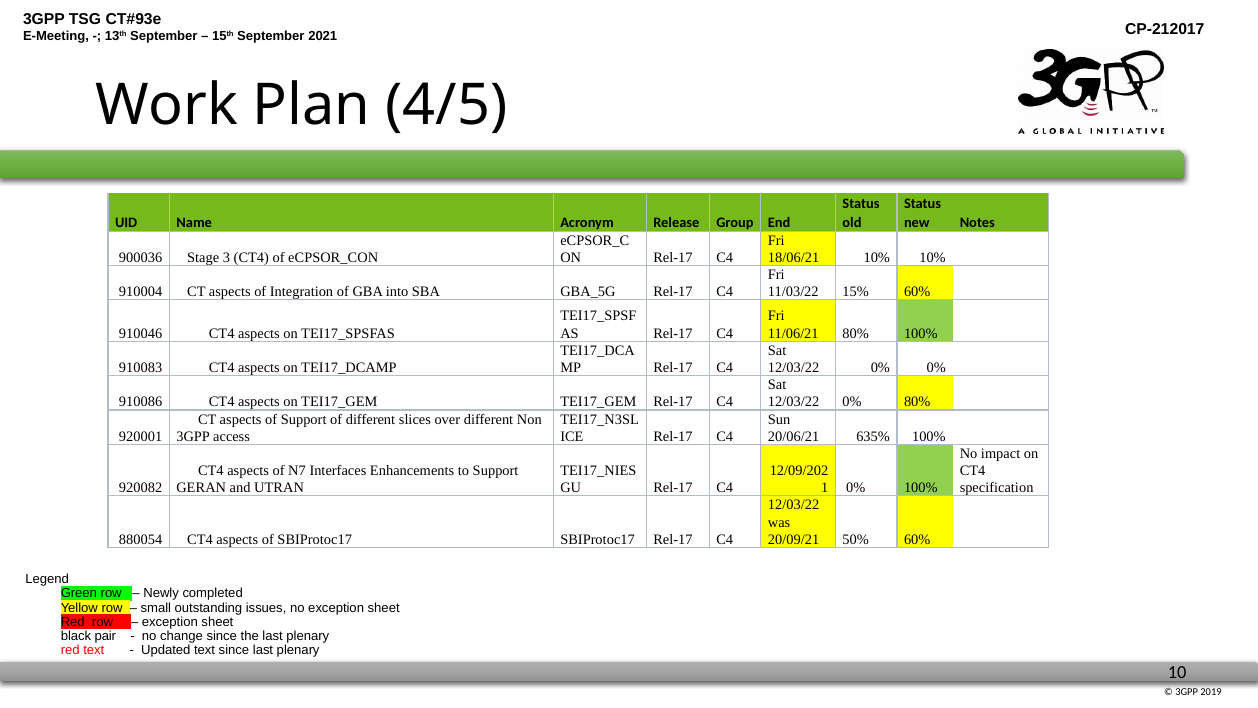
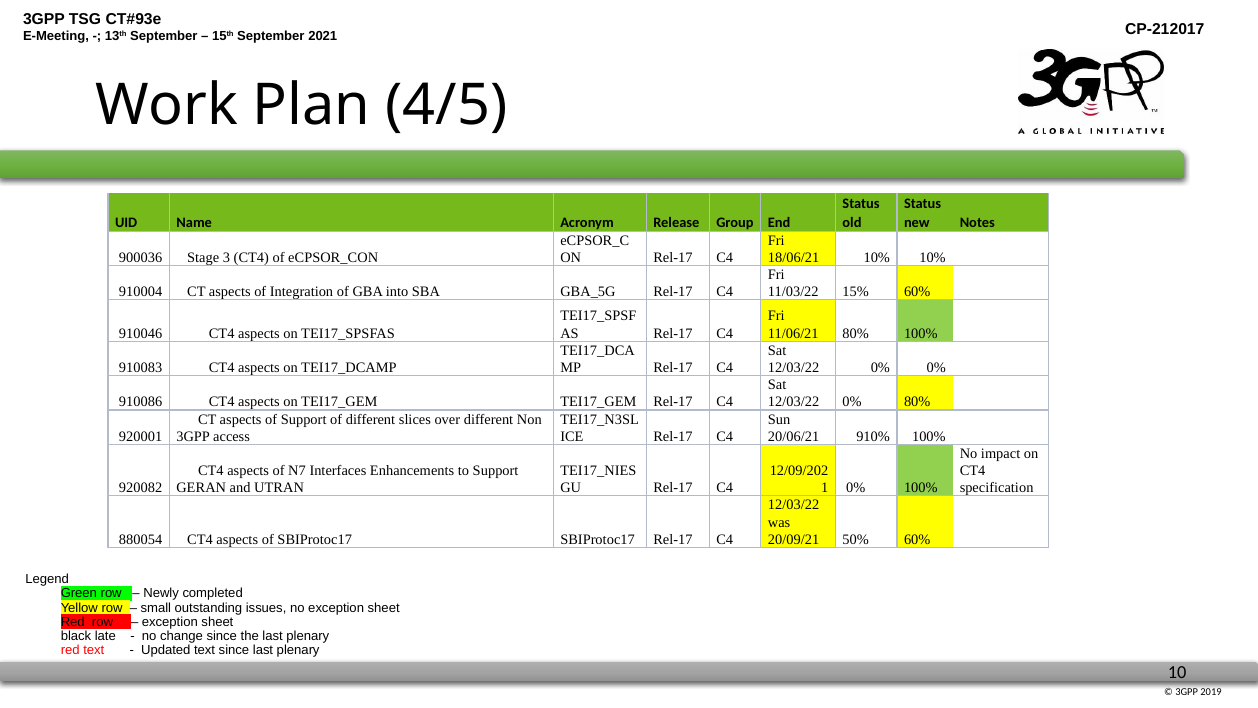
635%: 635% -> 910%
pair: pair -> late
